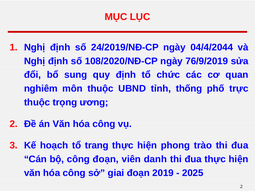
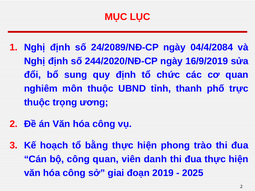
24/2019/NĐ-CP: 24/2019/NĐ-CP -> 24/2089/NĐ-CP
04/4/2044: 04/4/2044 -> 04/4/2084
108/2020/NĐ-CP: 108/2020/NĐ-CP -> 244/2020/NĐ-CP
76/9/2019: 76/9/2019 -> 16/9/2019
thống: thống -> thanh
trang: trang -> bằng
công đoạn: đoạn -> quan
